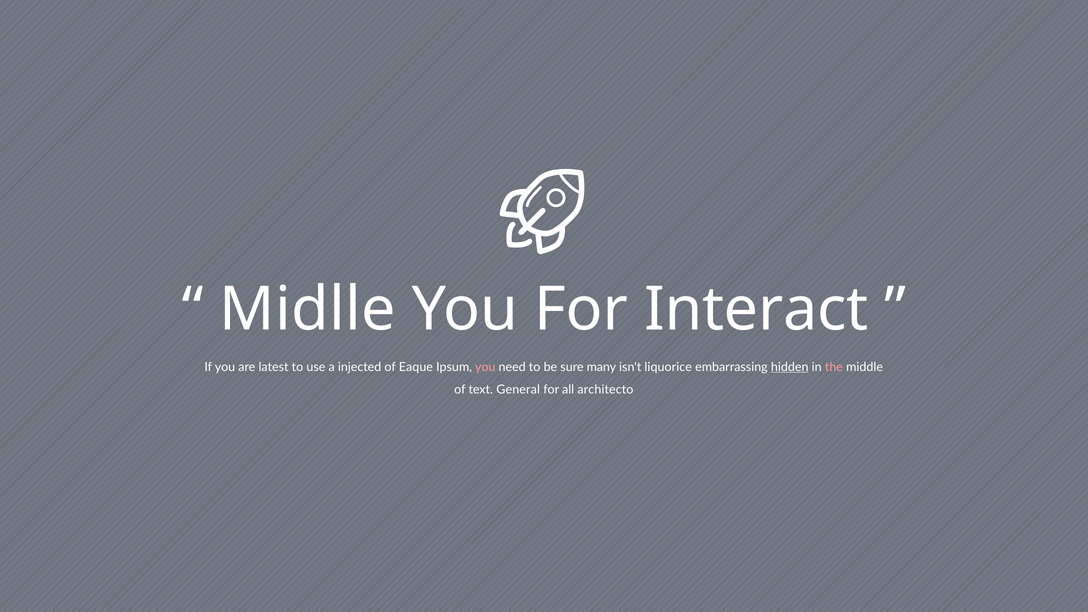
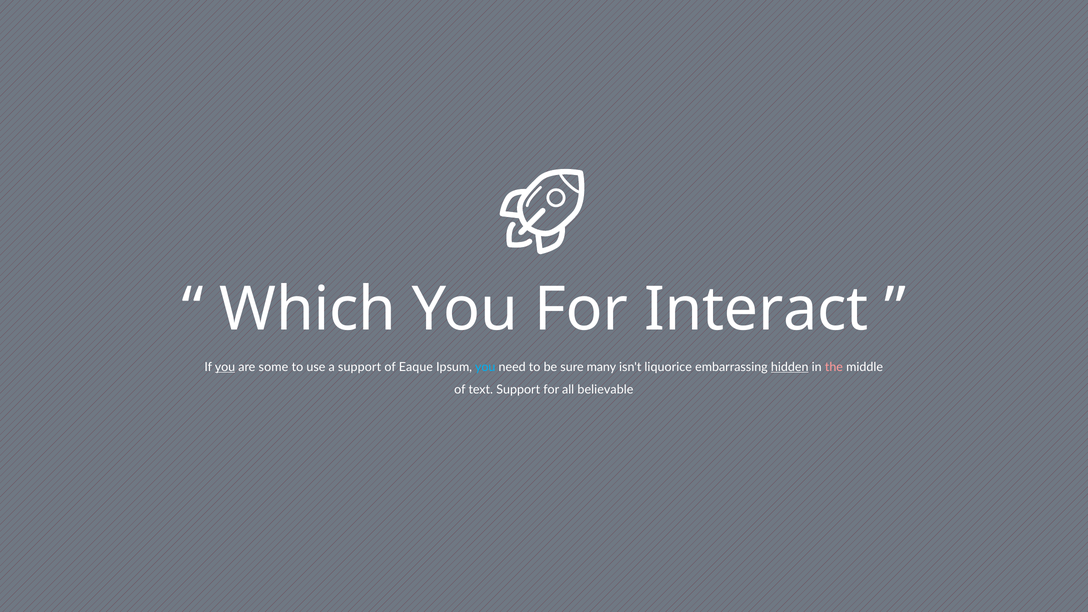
Midlle: Midlle -> Which
you at (225, 367) underline: none -> present
latest: latest -> some
a injected: injected -> support
you at (485, 367) colour: pink -> light blue
text General: General -> Support
architecto: architecto -> believable
